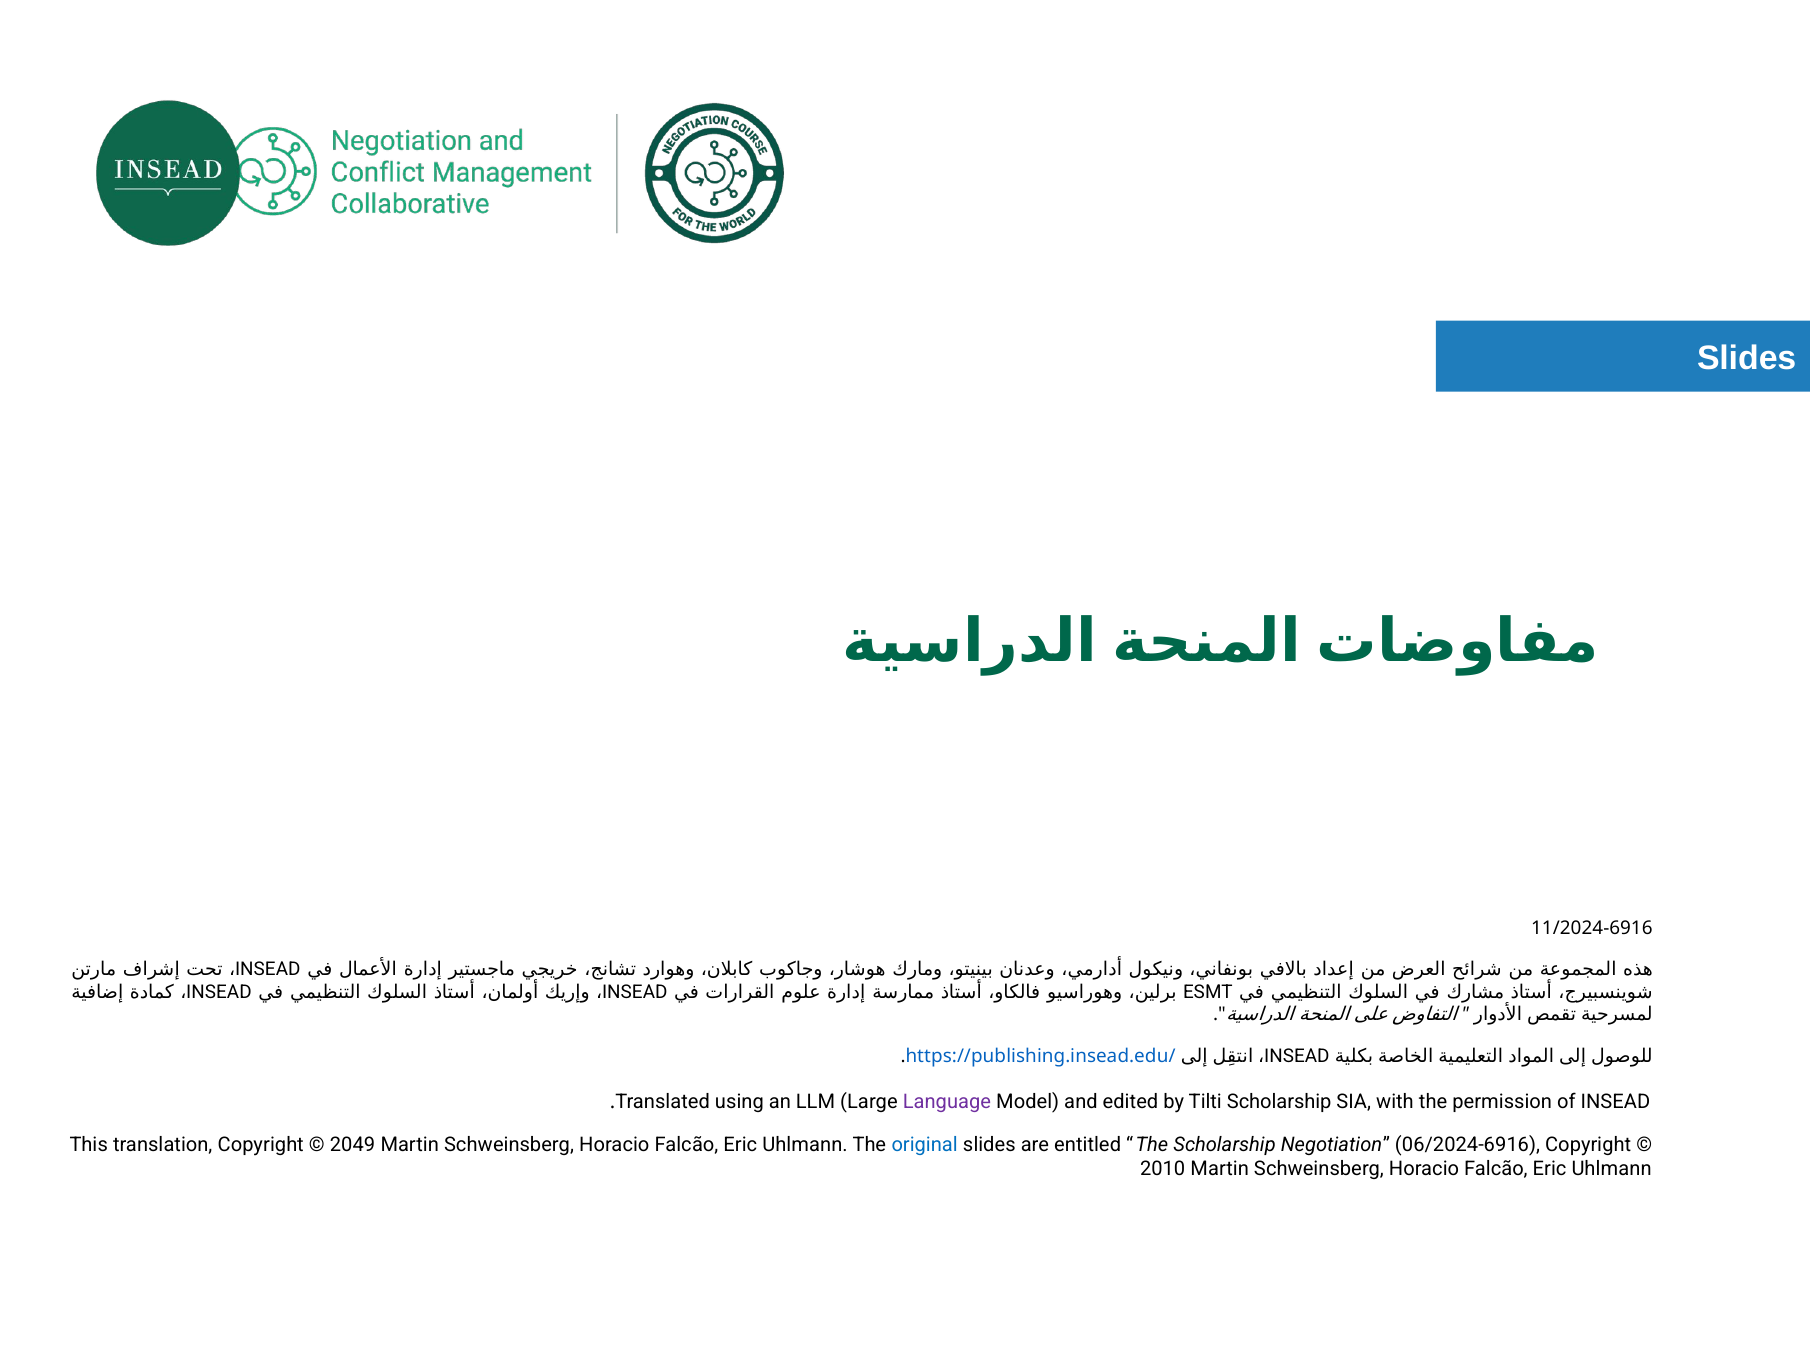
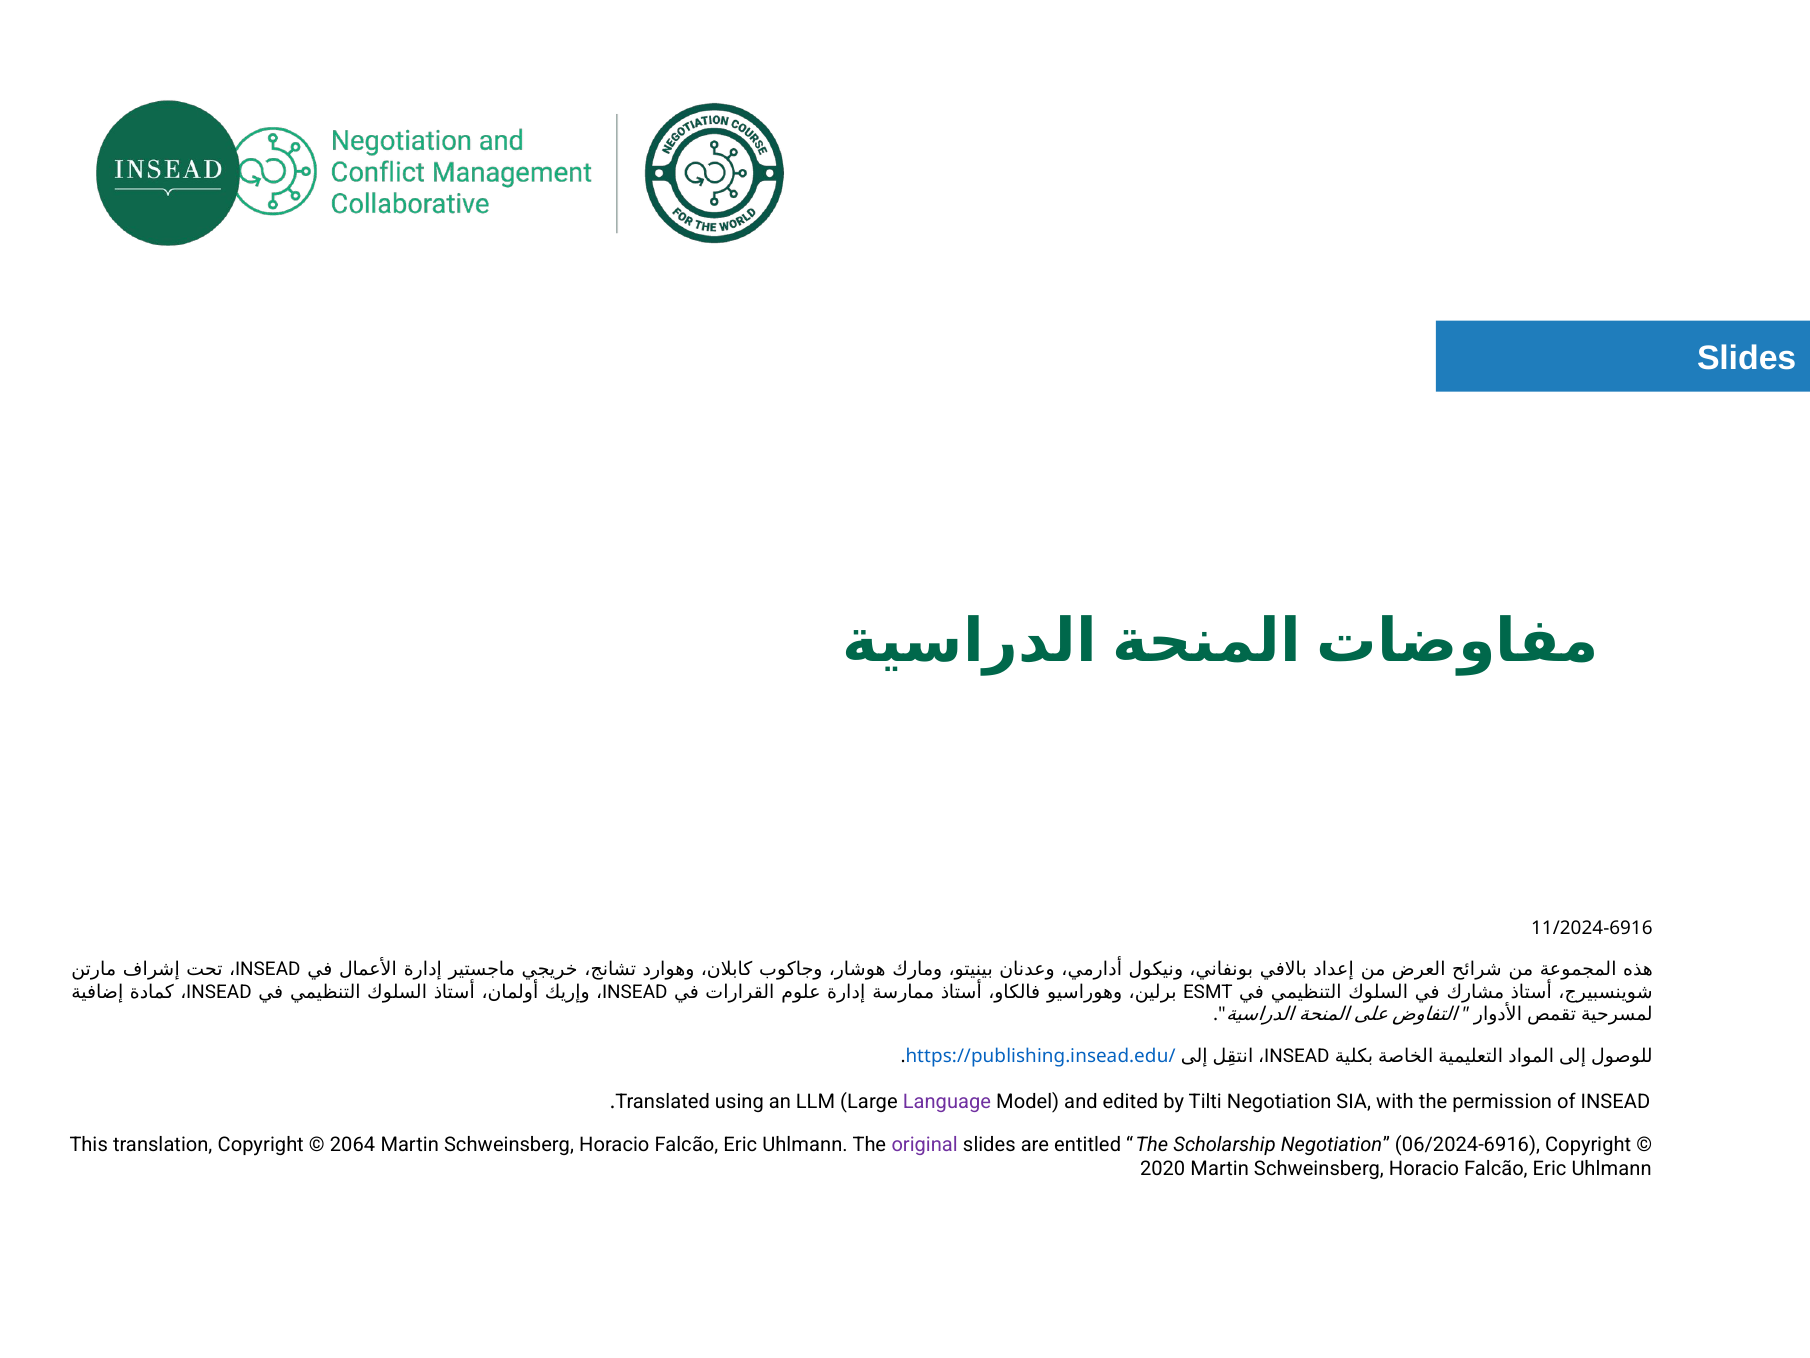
Tilti Scholarship: Scholarship -> Negotiation
2049: 2049 -> 2064
original colour: blue -> purple
2010: 2010 -> 2020
